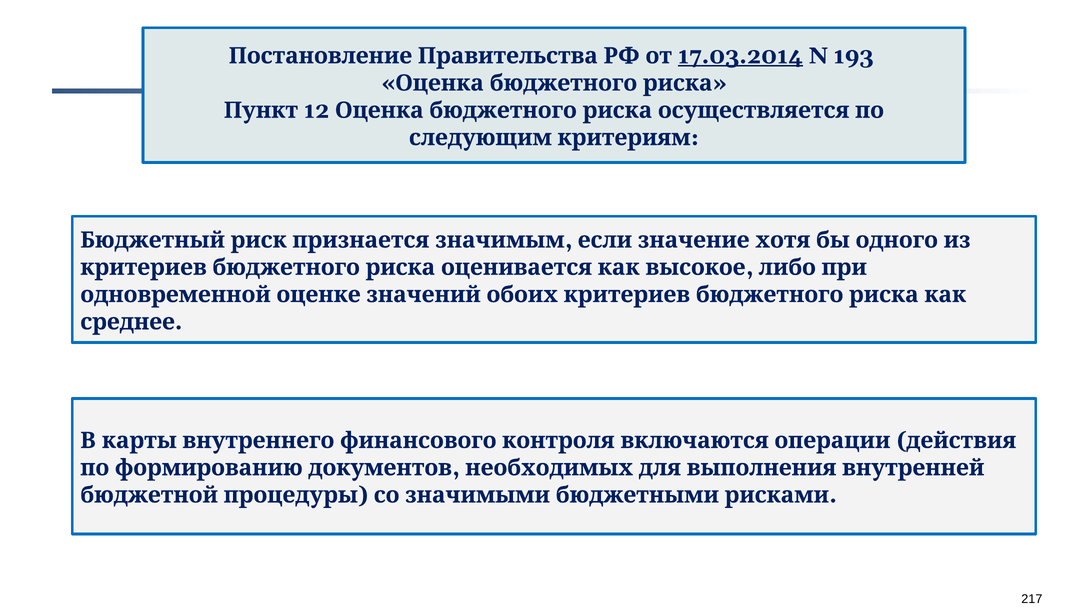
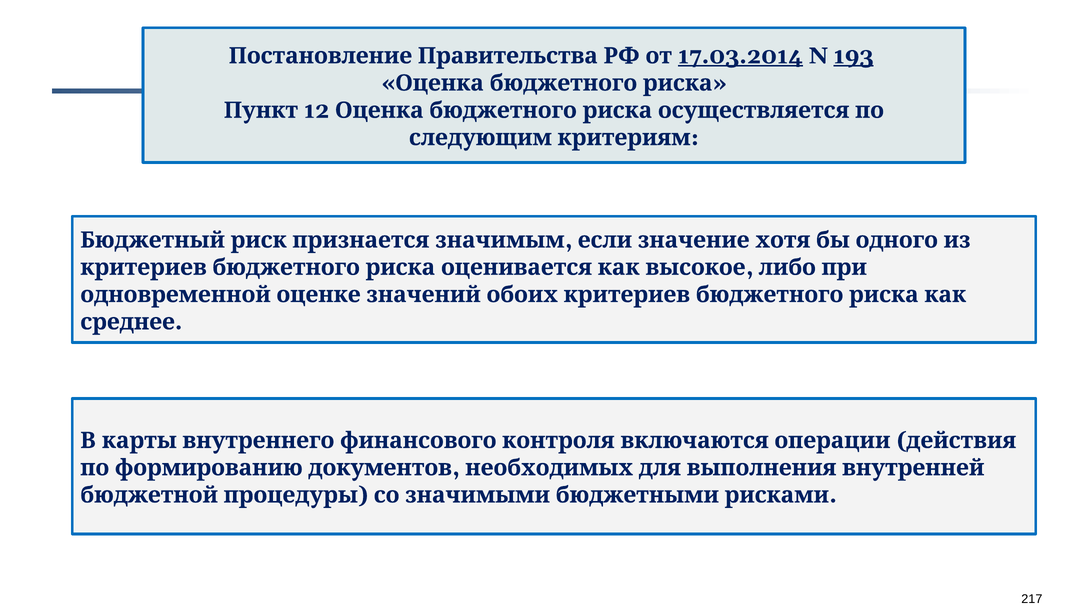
193 underline: none -> present
